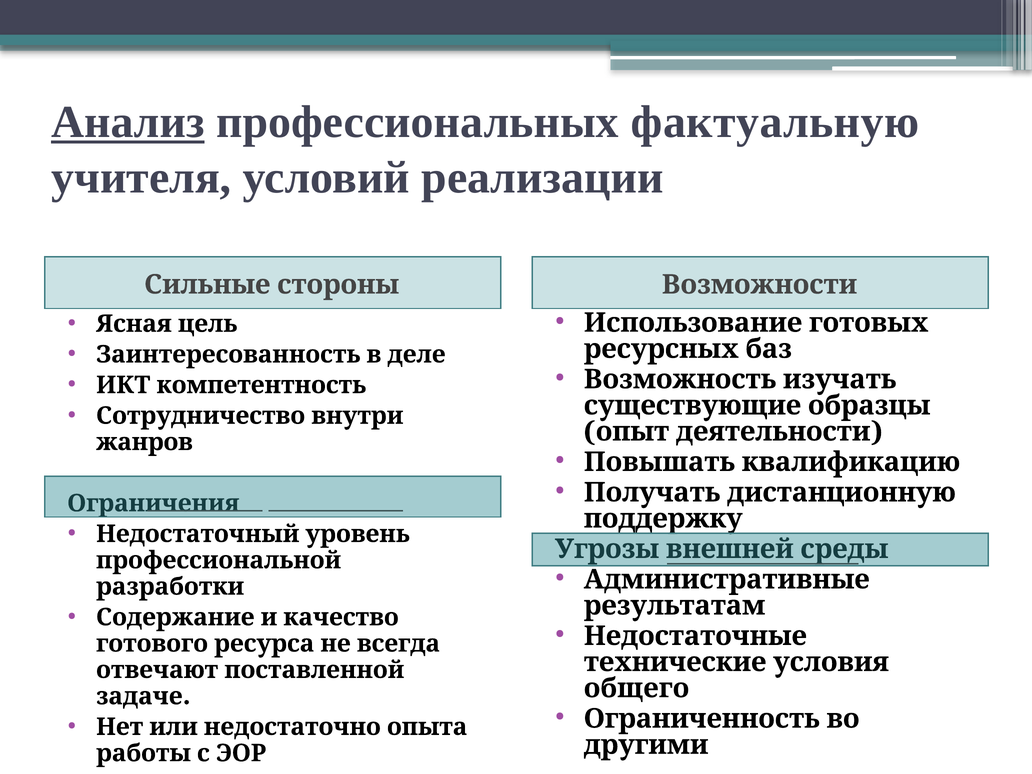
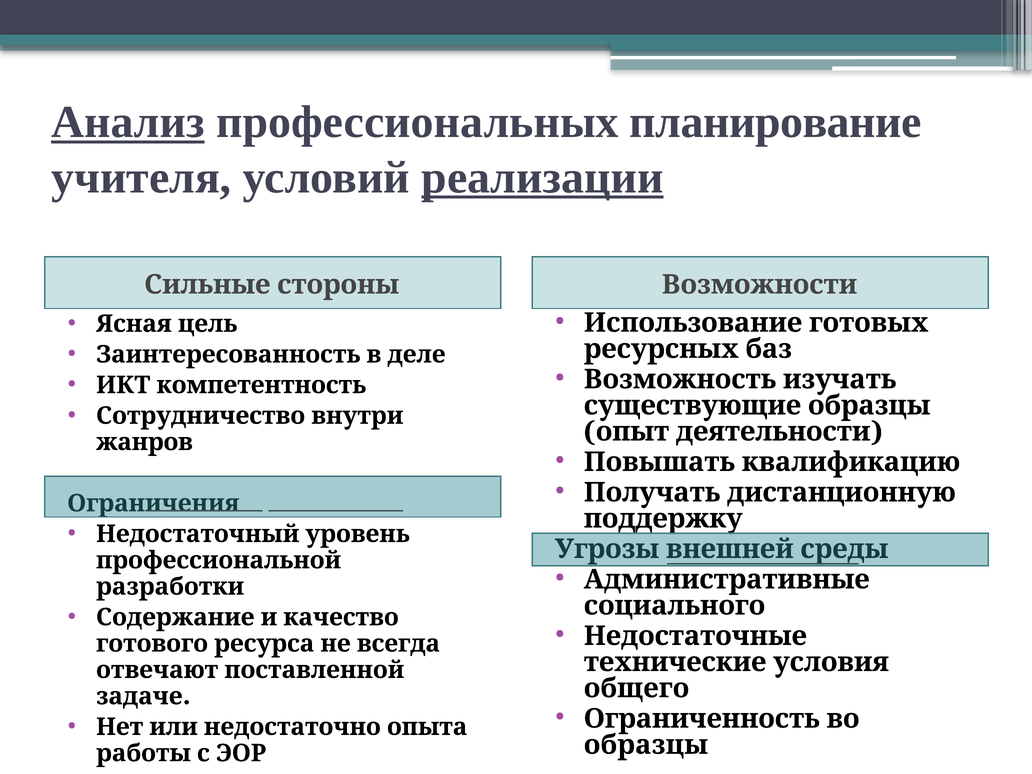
фактуальную: фактуальную -> планирование
реализации underline: none -> present
результатам: результатам -> социального
другими at (646, 745): другими -> образцы
